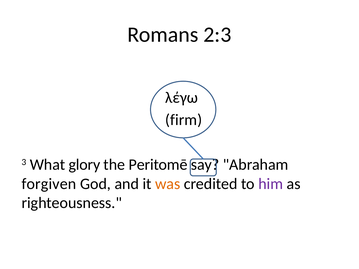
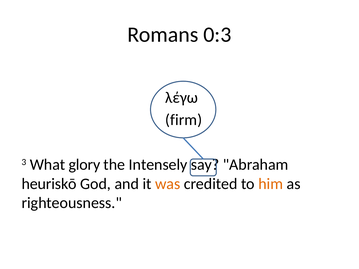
2:3: 2:3 -> 0:3
Peritomē: Peritomē -> Intensely
forgiven: forgiven -> heuriskō
him colour: purple -> orange
